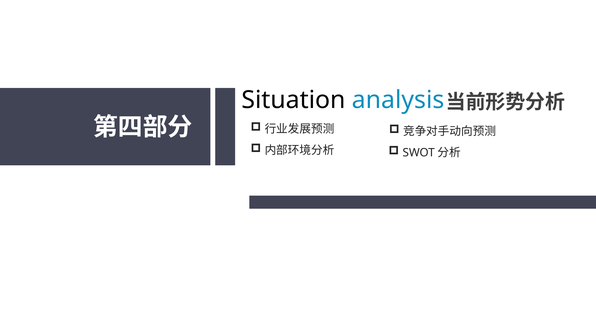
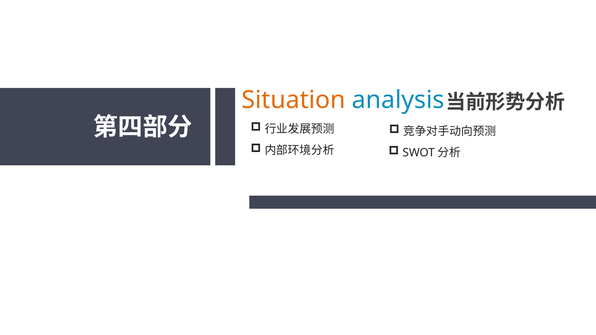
Situation colour: black -> orange
